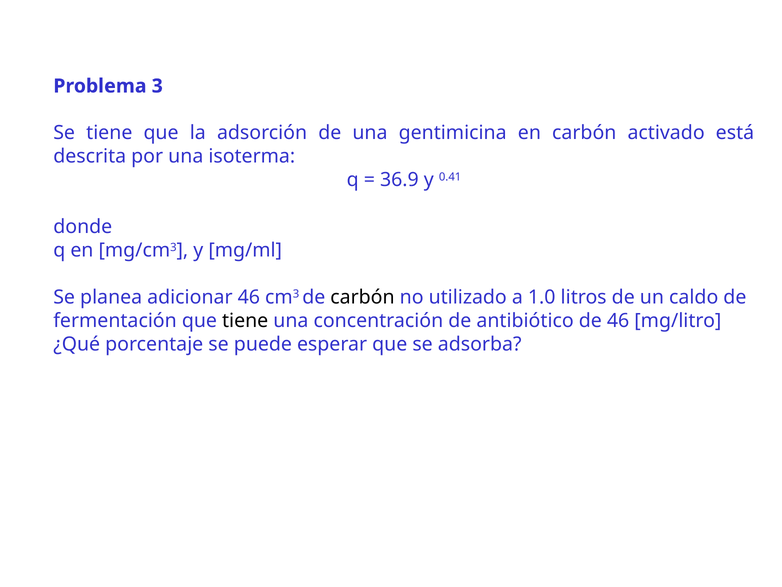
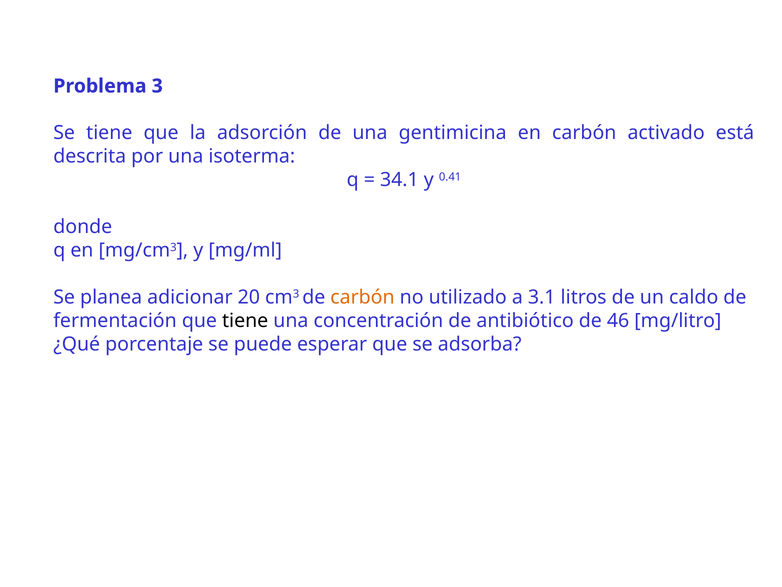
36.9: 36.9 -> 34.1
adicionar 46: 46 -> 20
carbón at (362, 297) colour: black -> orange
1.0: 1.0 -> 3.1
